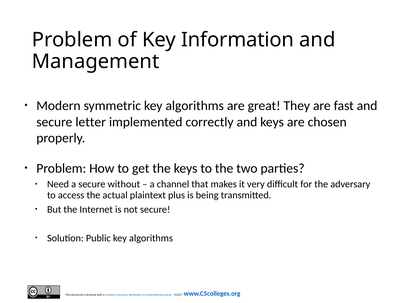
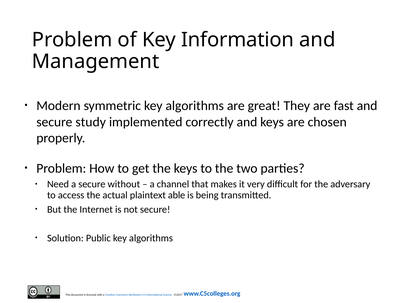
letter: letter -> study
plus: plus -> able
